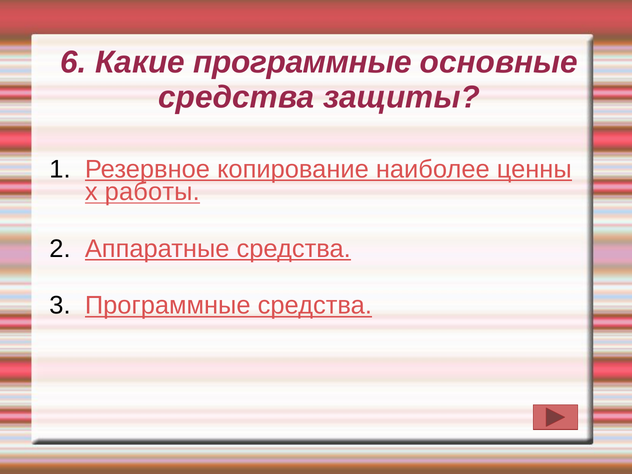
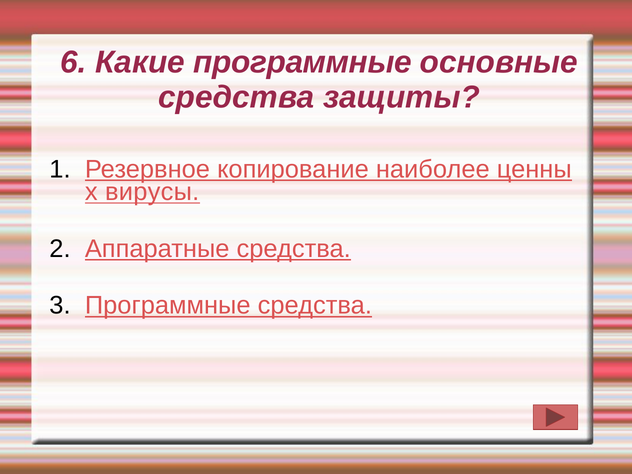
работы: работы -> вирусы
